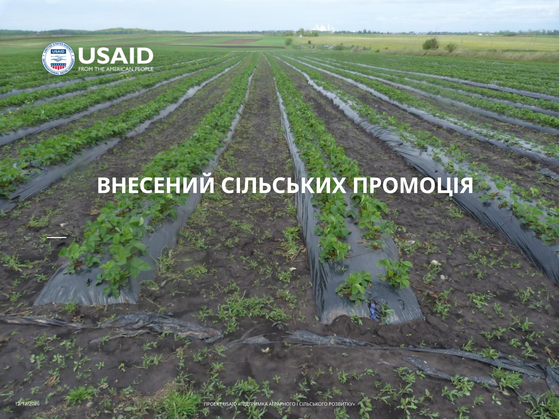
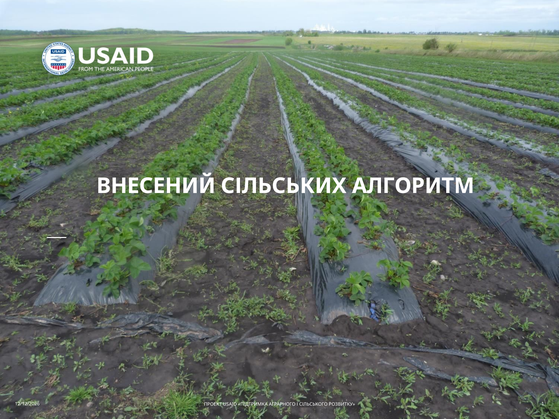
ПРОМОЦІЯ: ПРОМОЦІЯ -> АЛГОРИТМ
